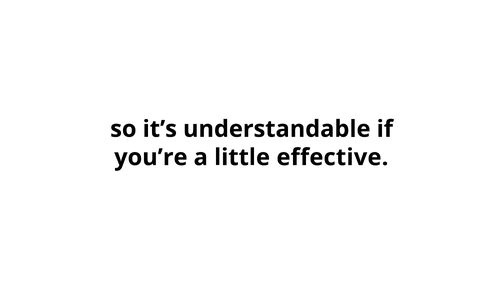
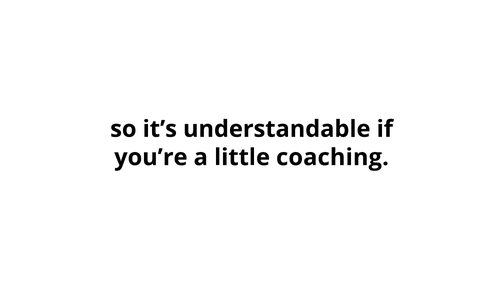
effective: effective -> coaching
